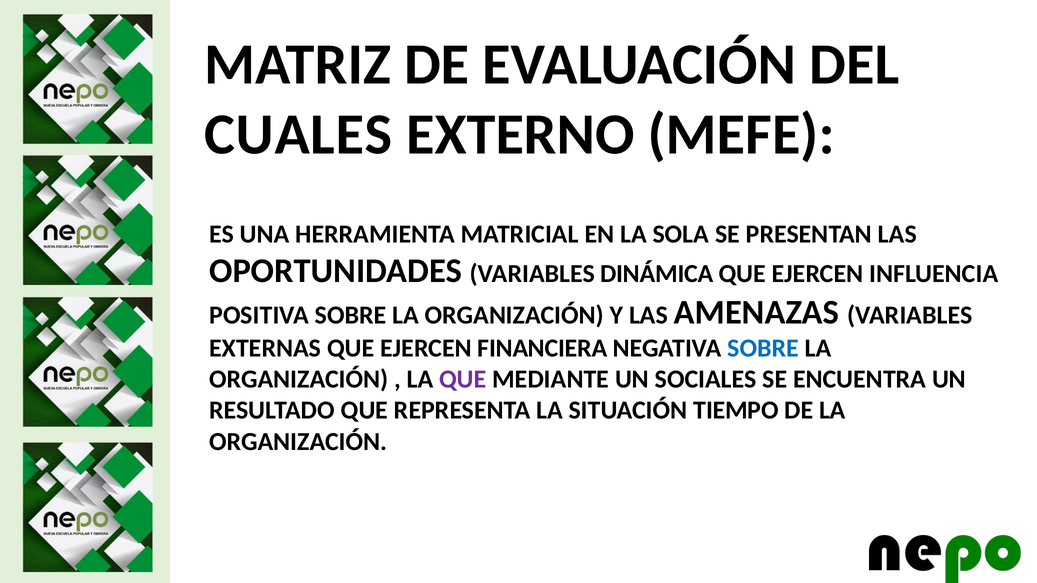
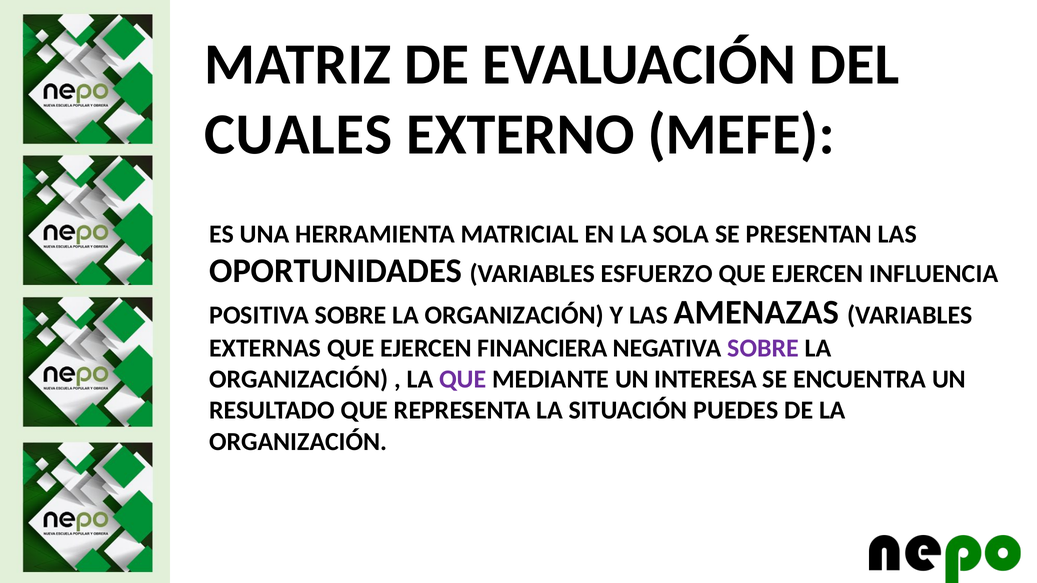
DINÁMICA: DINÁMICA -> ESFUERZO
SOBRE at (763, 348) colour: blue -> purple
SOCIALES: SOCIALES -> INTERESA
TIEMPO: TIEMPO -> PUEDES
